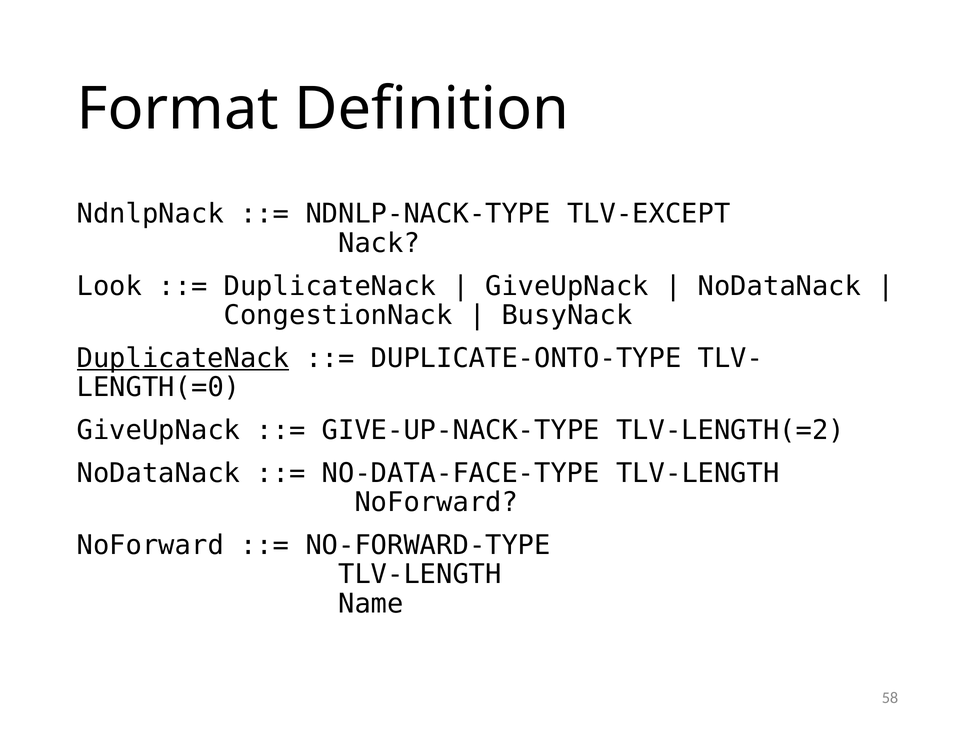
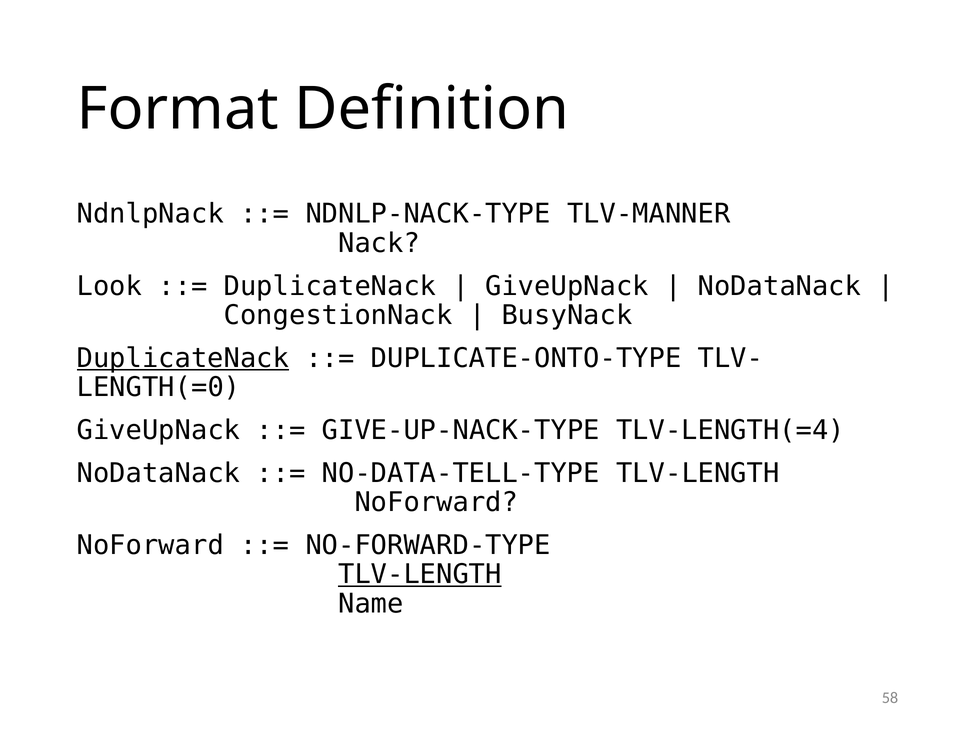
TLV-EXCEPT: TLV-EXCEPT -> TLV-MANNER
TLV-LENGTH(=2: TLV-LENGTH(=2 -> TLV-LENGTH(=4
NO-DATA-FACE-TYPE: NO-DATA-FACE-TYPE -> NO-DATA-TELL-TYPE
TLV-LENGTH at (420, 575) underline: none -> present
